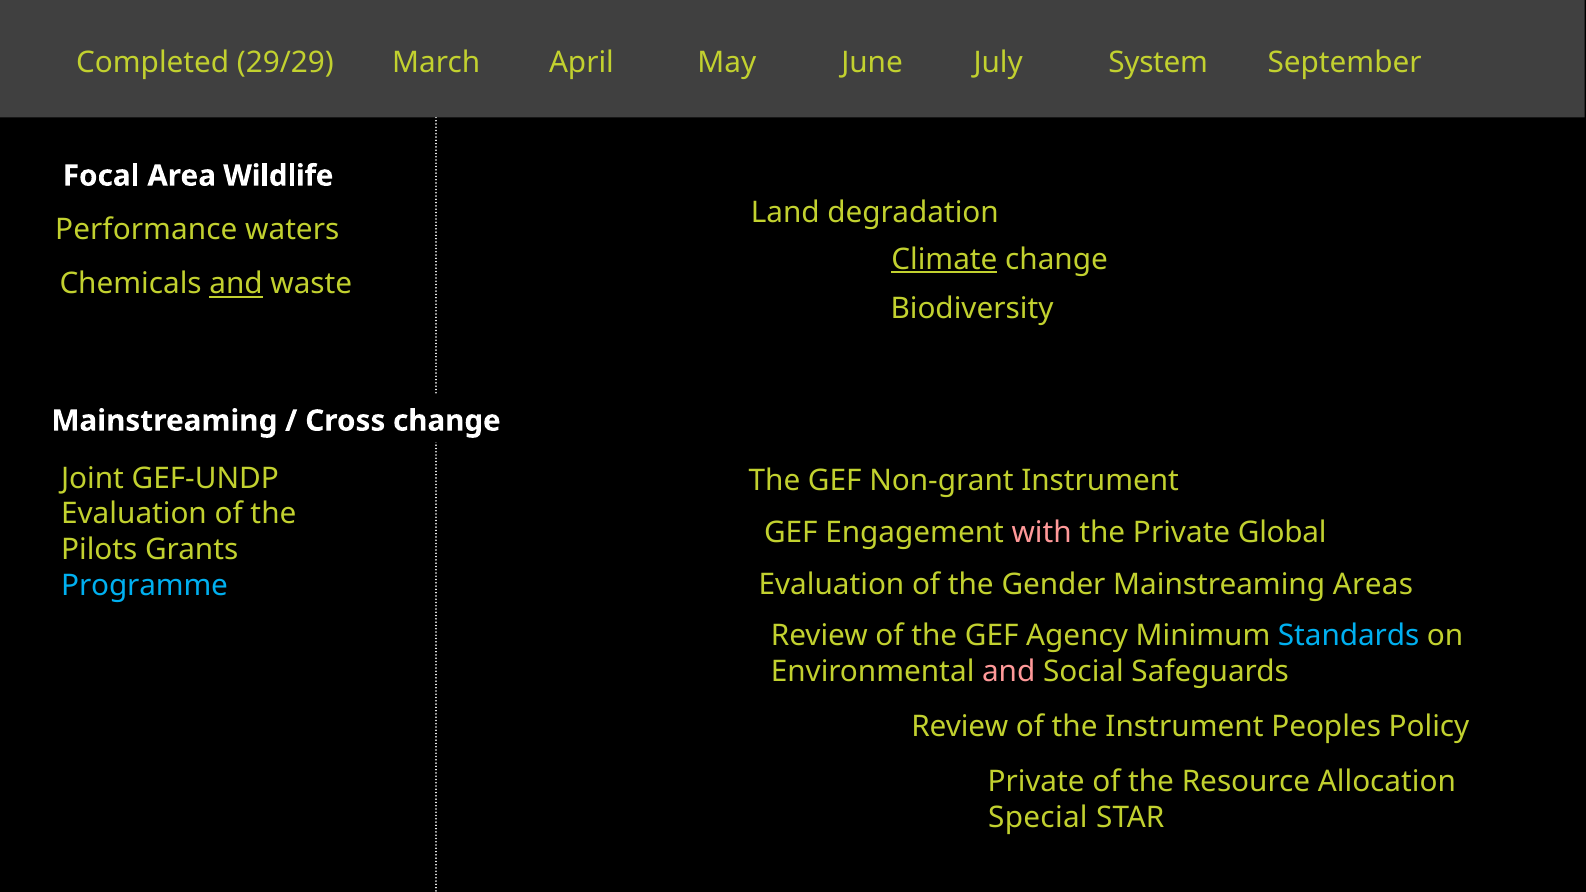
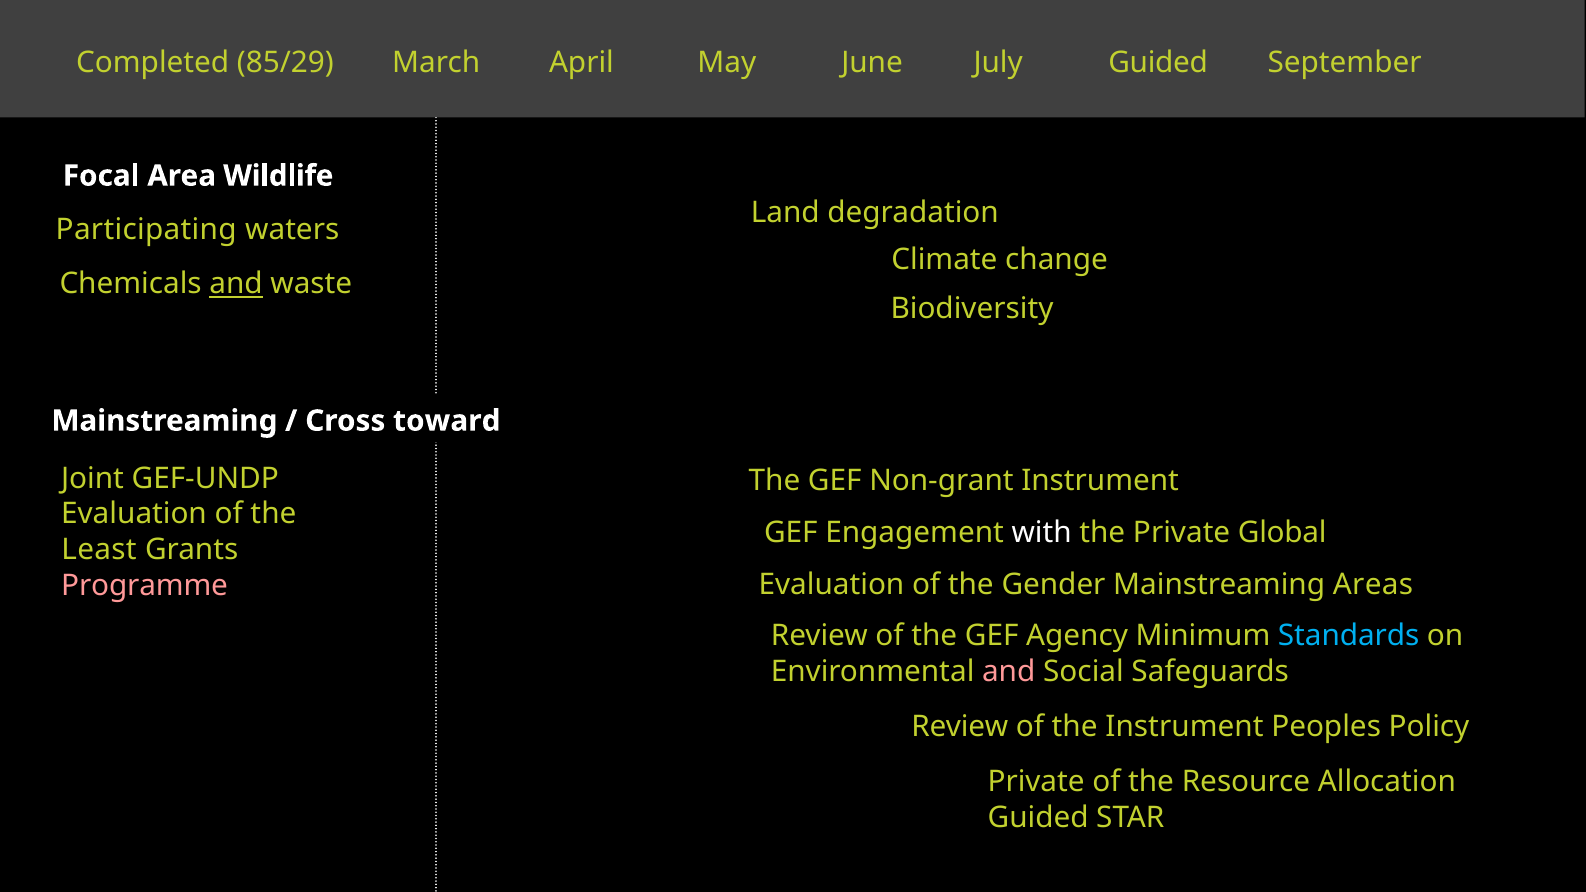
System at (1158, 63): System -> Guided
29/29: 29/29 -> 85/29
Performance: Performance -> Participating
Climate underline: present -> none
Cross change: change -> toward
with colour: pink -> white
Pilots: Pilots -> Least
Programme colour: light blue -> pink
Special at (1038, 818): Special -> Guided
